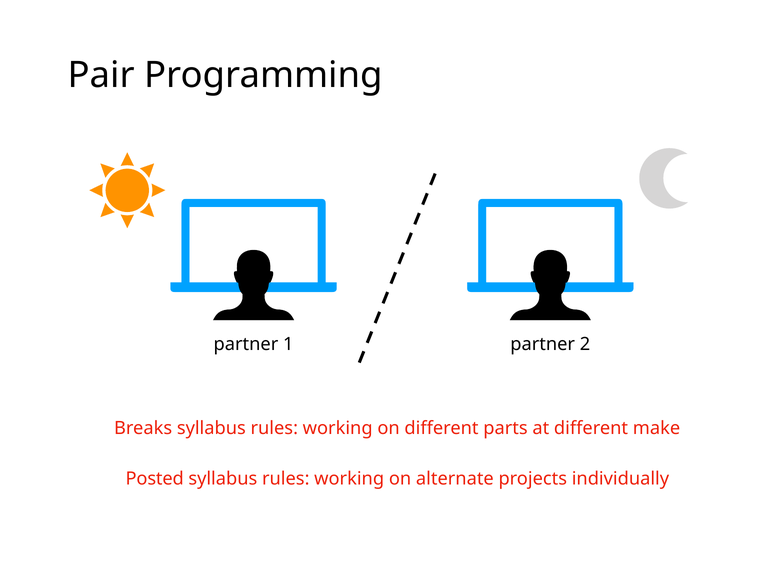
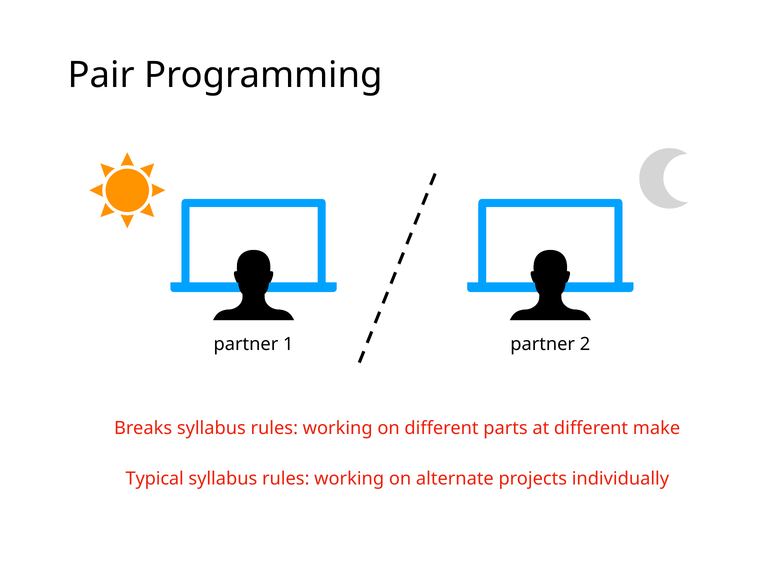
Posted: Posted -> Typical
